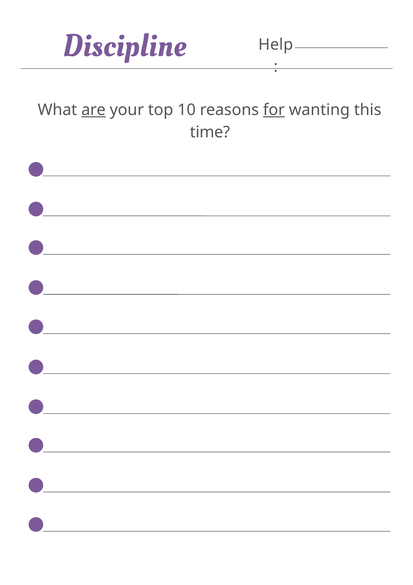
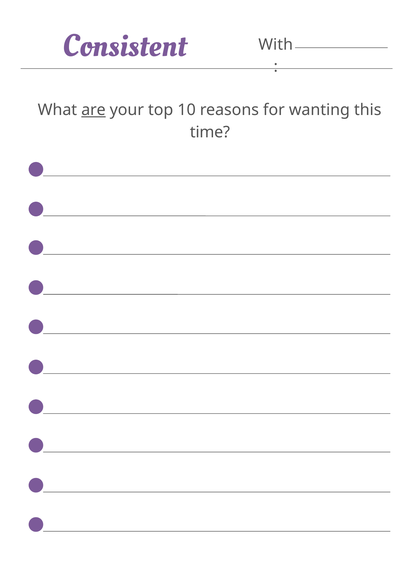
Discipline: Discipline -> Consistent
Help: Help -> With
for underline: present -> none
